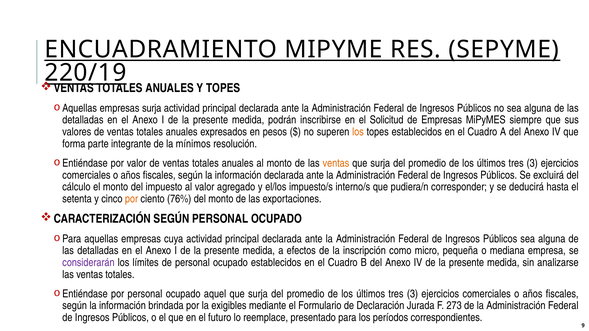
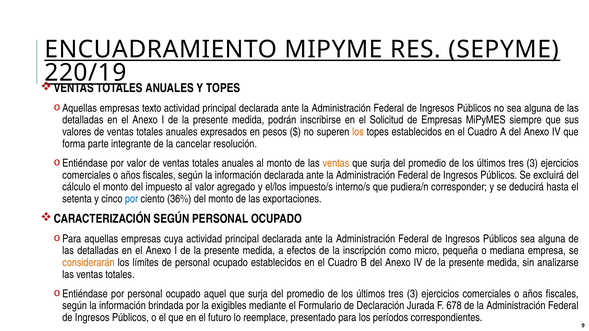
empresas surja: surja -> texto
mínimos: mínimos -> cancelar
por at (132, 199) colour: orange -> blue
76%: 76% -> 36%
considerarán colour: purple -> orange
273: 273 -> 678
